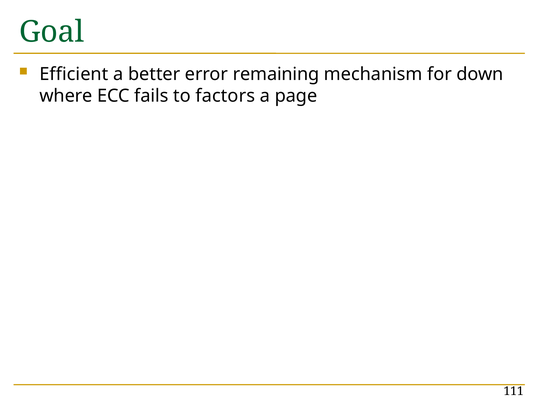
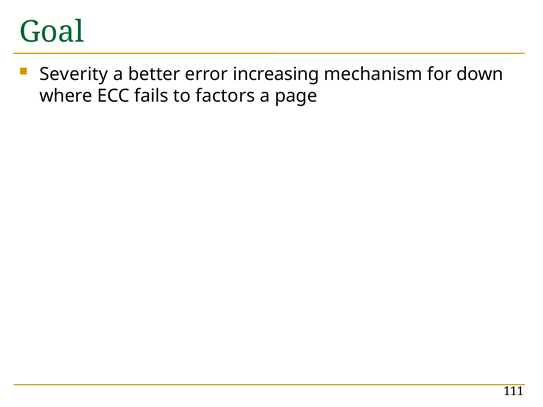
Efficient: Efficient -> Severity
remaining: remaining -> increasing
